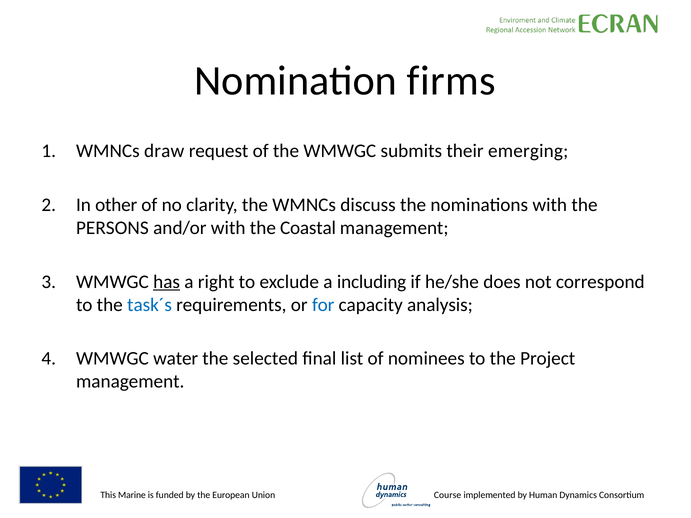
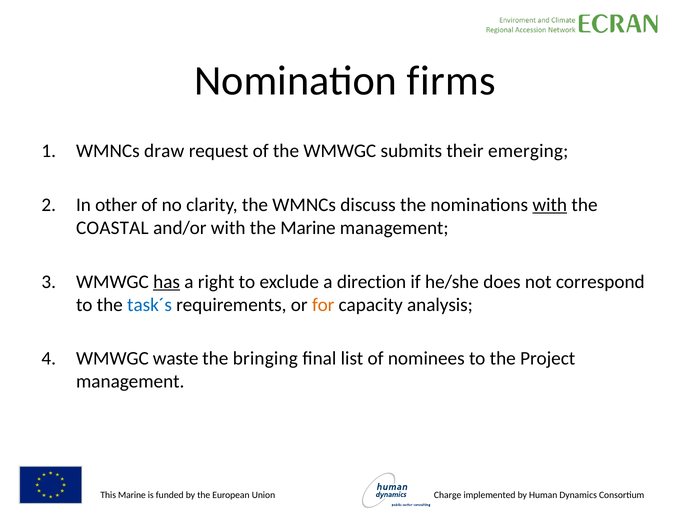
with at (550, 205) underline: none -> present
PERSONS: PERSONS -> COASTAL
the Coastal: Coastal -> Marine
including: including -> direction
for colour: blue -> orange
water: water -> waste
selected: selected -> bringing
Course: Course -> Charge
